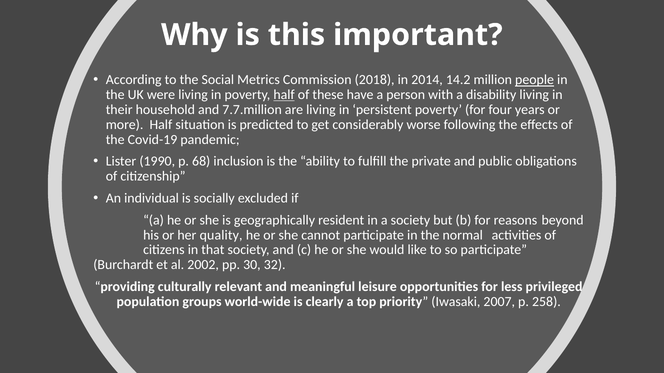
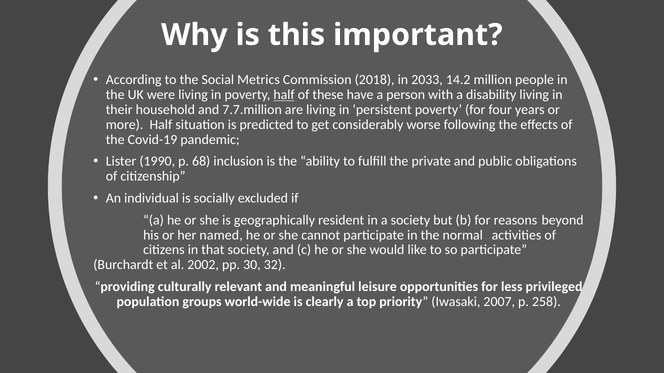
2014: 2014 -> 2033
people underline: present -> none
quality: quality -> named
